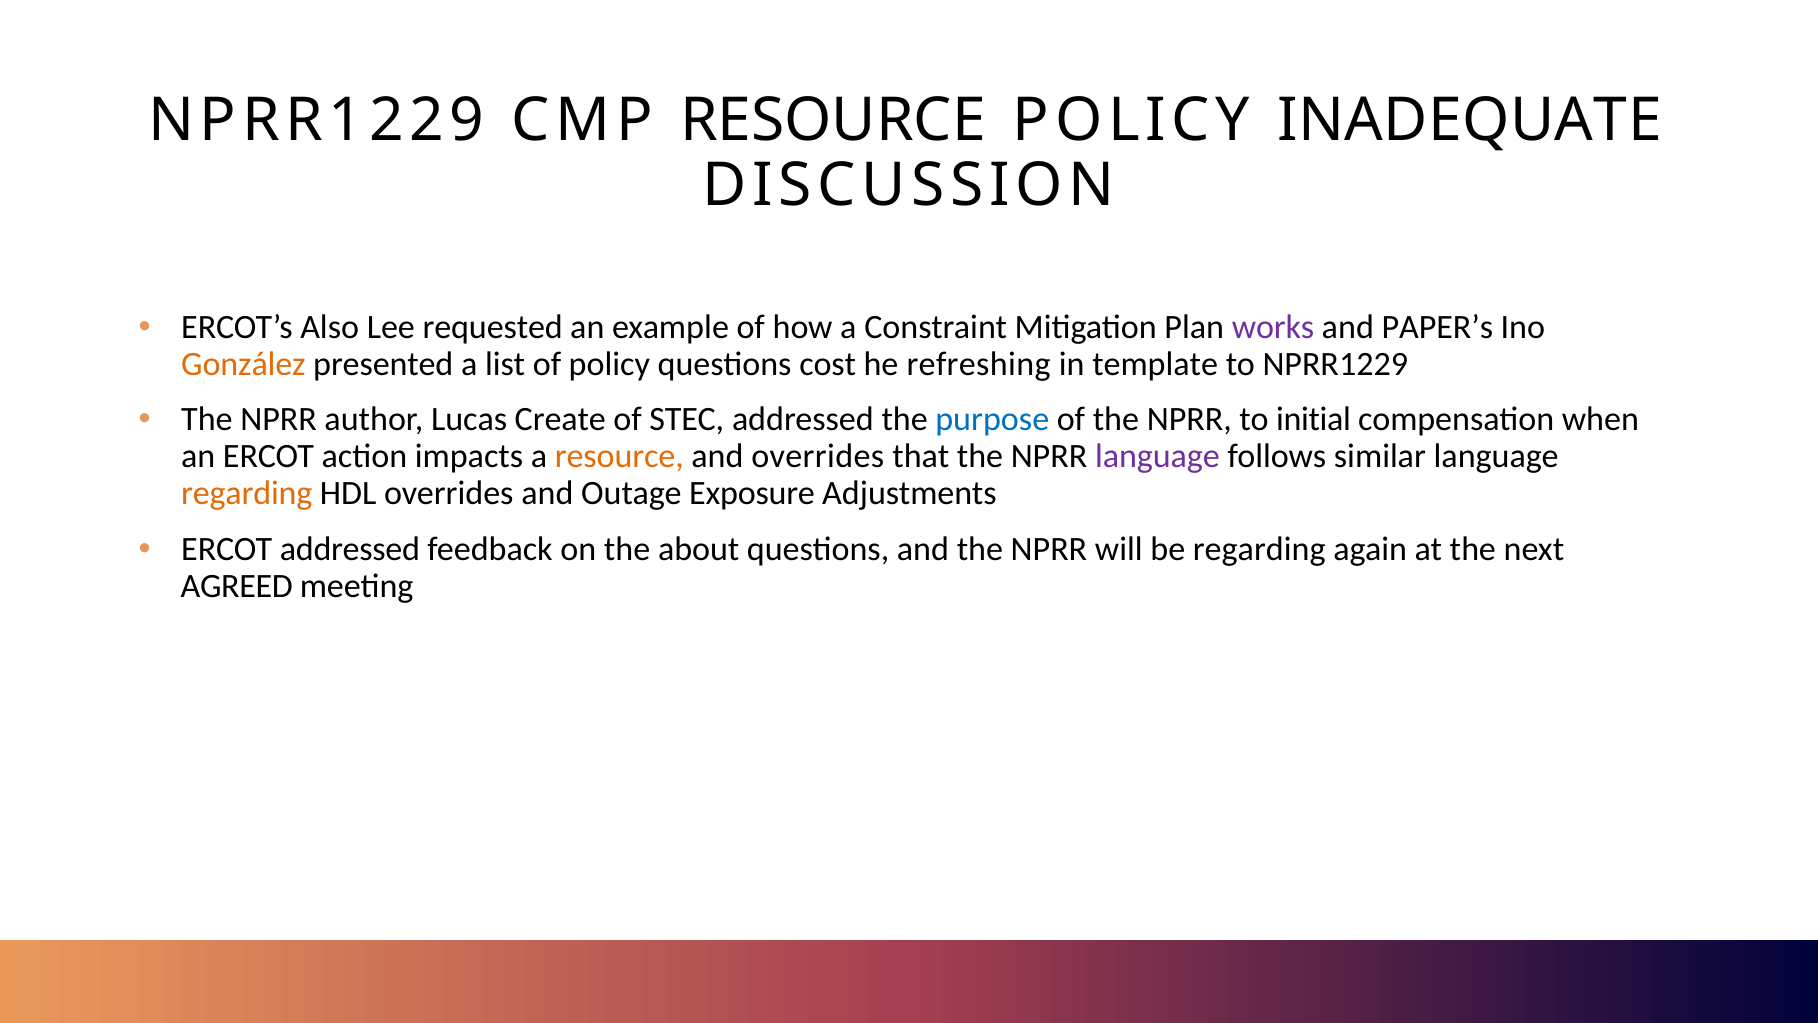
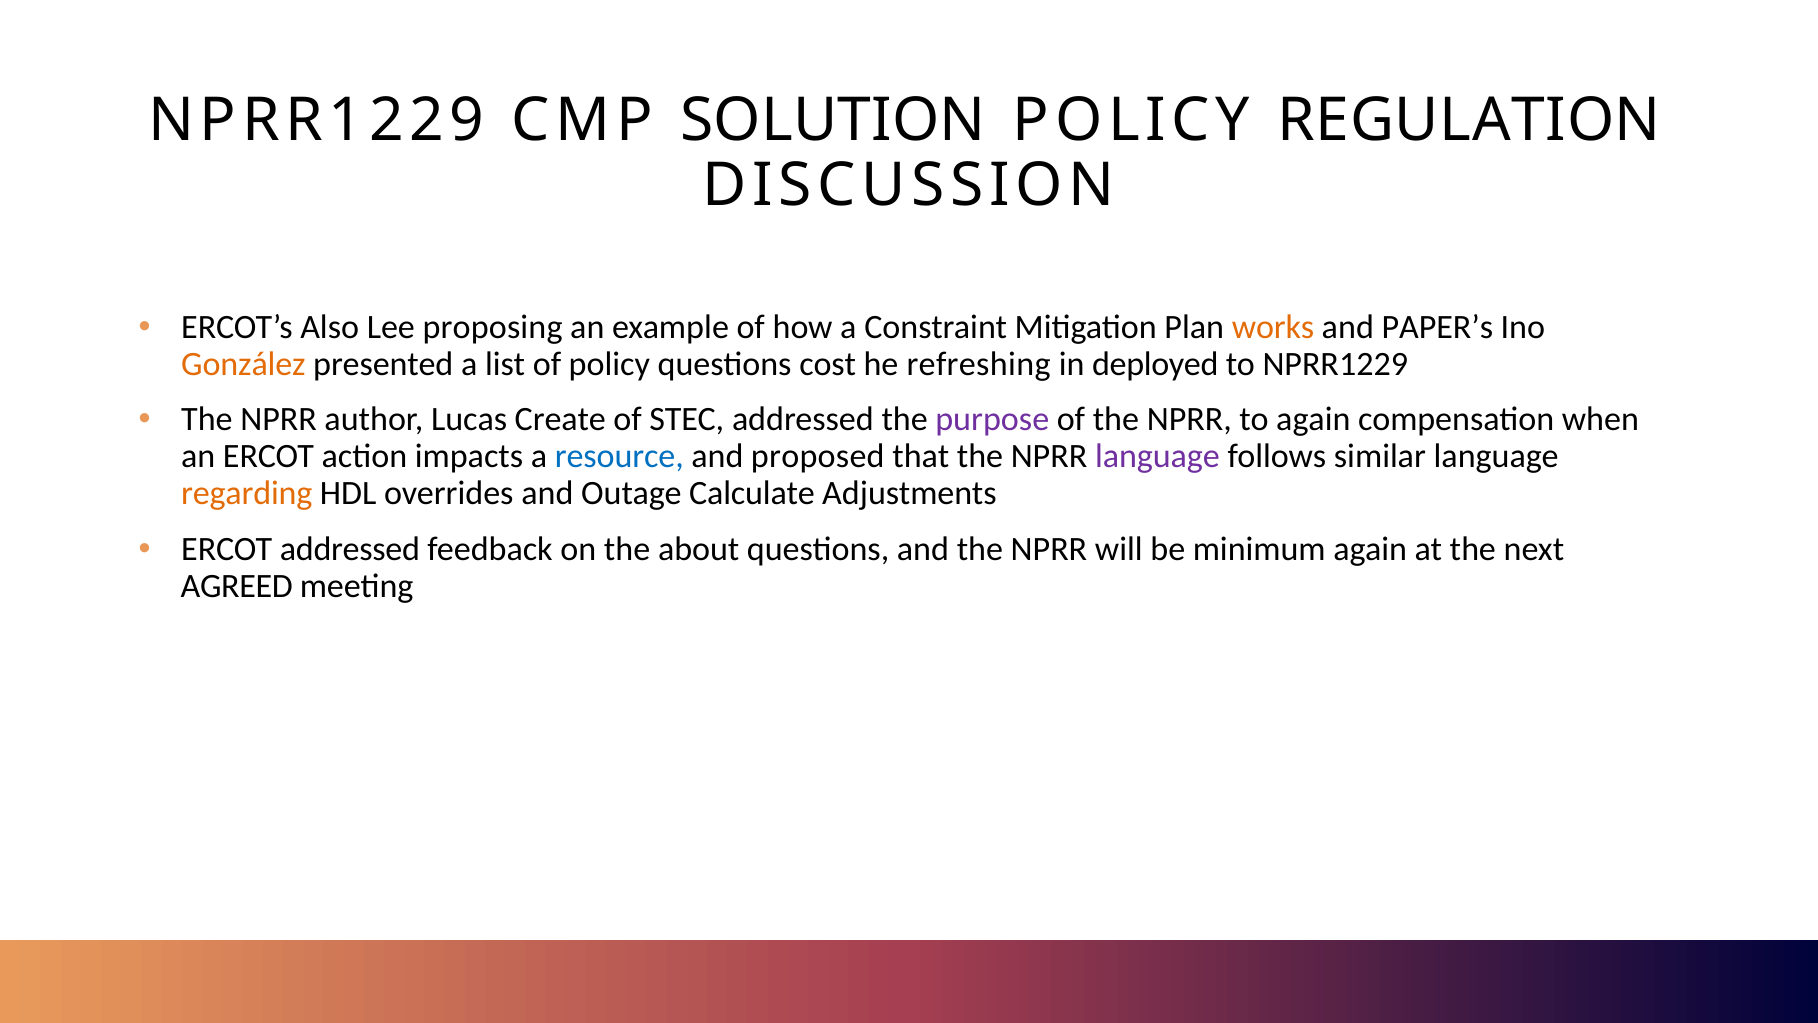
CMP RESOURCE: RESOURCE -> SOLUTION
INADEQUATE: INADEQUATE -> REGULATION
requested: requested -> proposing
works colour: purple -> orange
template: template -> deployed
purpose colour: blue -> purple
to initial: initial -> again
resource at (619, 456) colour: orange -> blue
and overrides: overrides -> proposed
Exposure: Exposure -> Calculate
be regarding: regarding -> minimum
